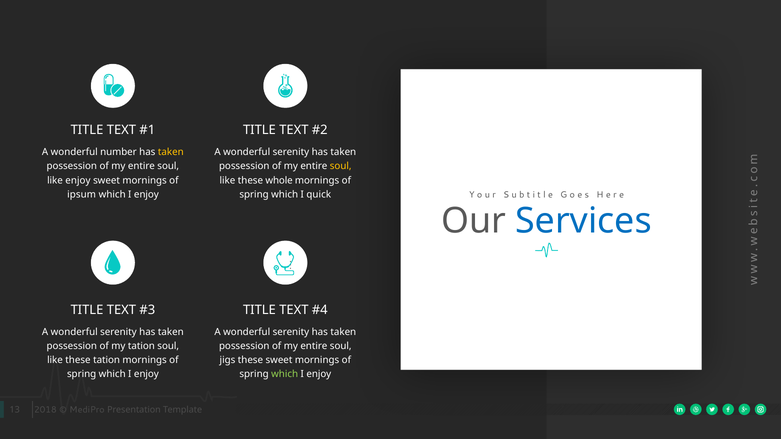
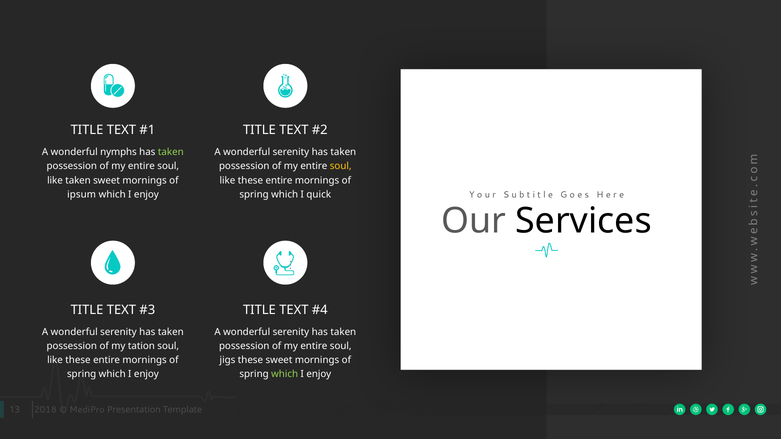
number: number -> nymphs
taken at (171, 152) colour: yellow -> light green
like enjoy: enjoy -> taken
whole at (279, 180): whole -> entire
Services colour: blue -> black
tation at (107, 360): tation -> entire
